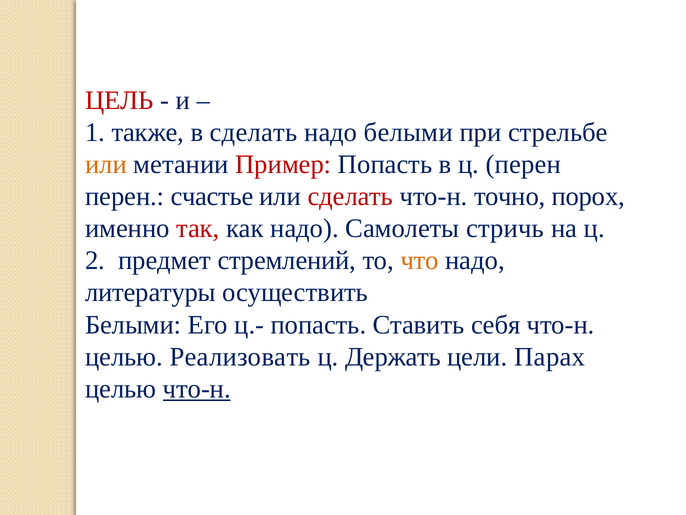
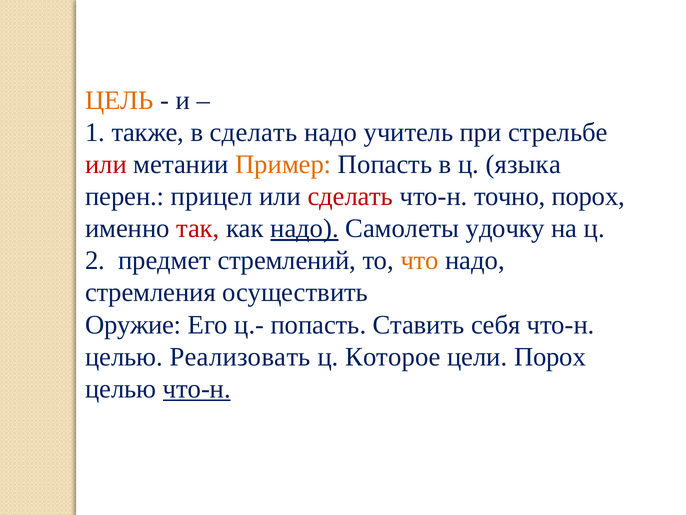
ЦЕЛЬ colour: red -> orange
надо белыми: белыми -> учитель
или at (106, 164) colour: orange -> red
Пример colour: red -> orange
ц перен: перен -> языка
счастье: счастье -> прицел
надо at (304, 228) underline: none -> present
стричь: стричь -> удочку
литературы: литературы -> стремления
Белыми at (133, 324): Белыми -> Оружие
Держать: Держать -> Которое
цели Парах: Парах -> Порох
